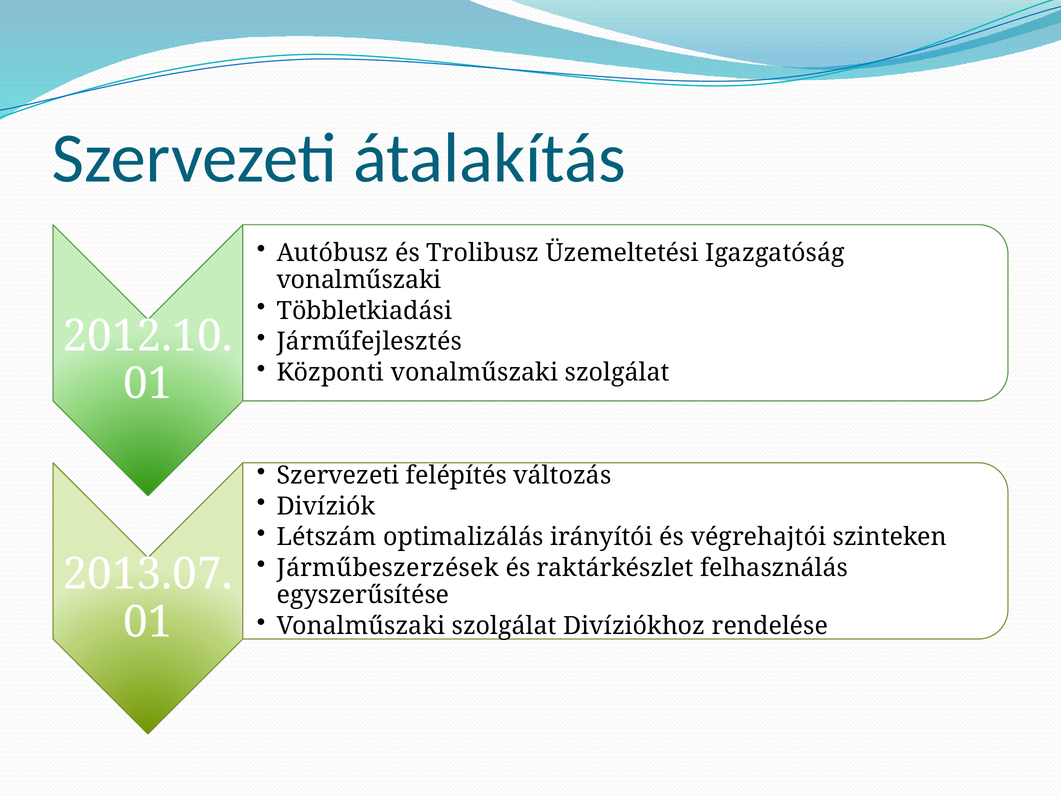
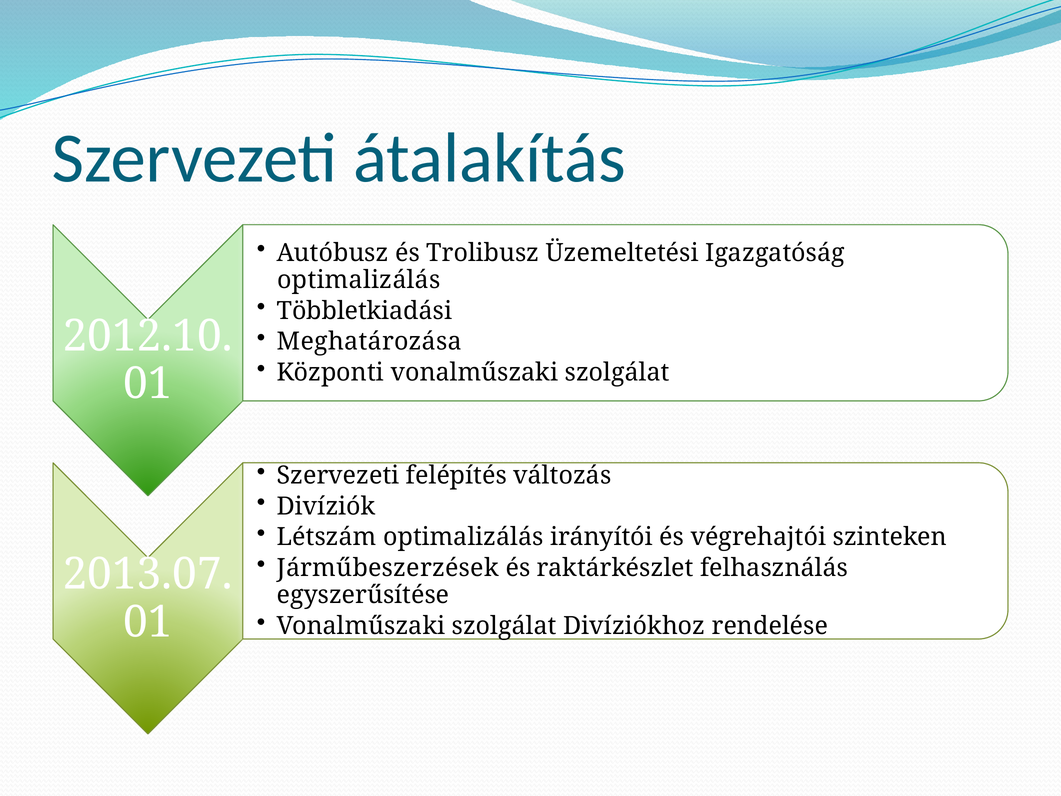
vonalműszaki at (359, 280): vonalműszaki -> optimalizálás
Járműfejlesztés: Járműfejlesztés -> Meghatározása
